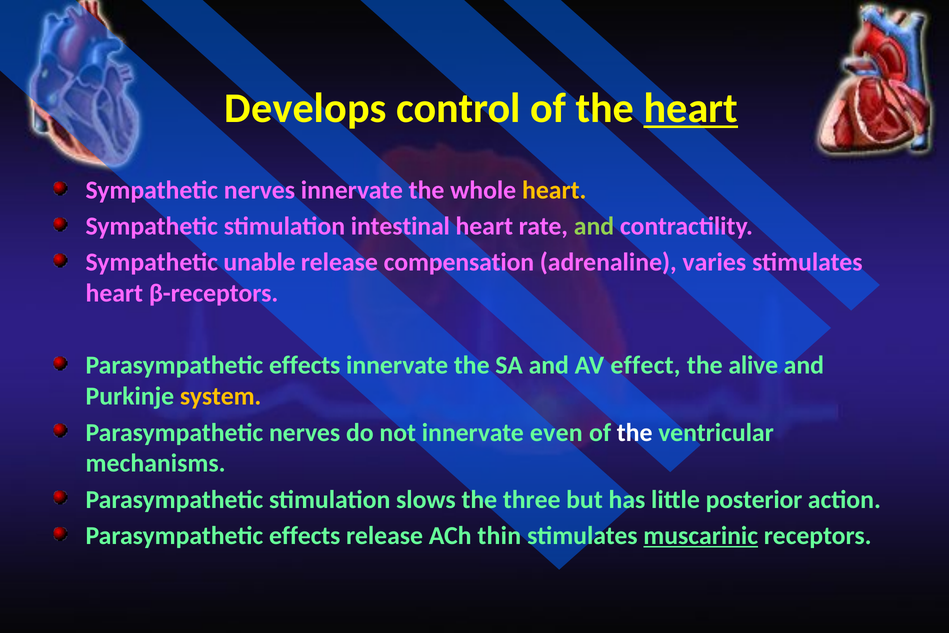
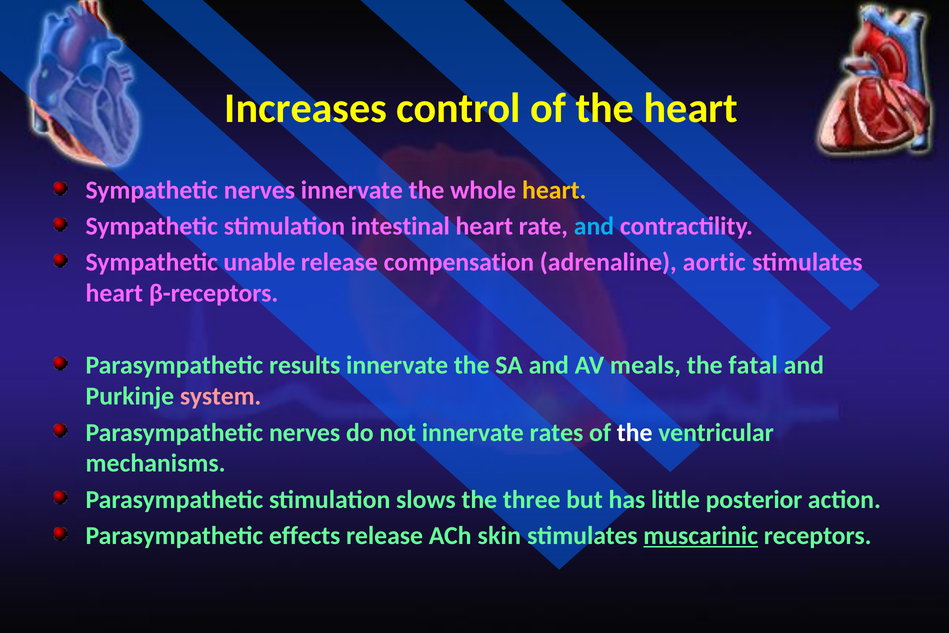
Develops: Develops -> Increases
heart at (691, 108) underline: present -> none
and at (594, 226) colour: light green -> light blue
varies: varies -> aortic
effects at (305, 365): effects -> results
effect: effect -> meals
alive: alive -> fatal
system colour: yellow -> pink
even: even -> rates
thin: thin -> skin
